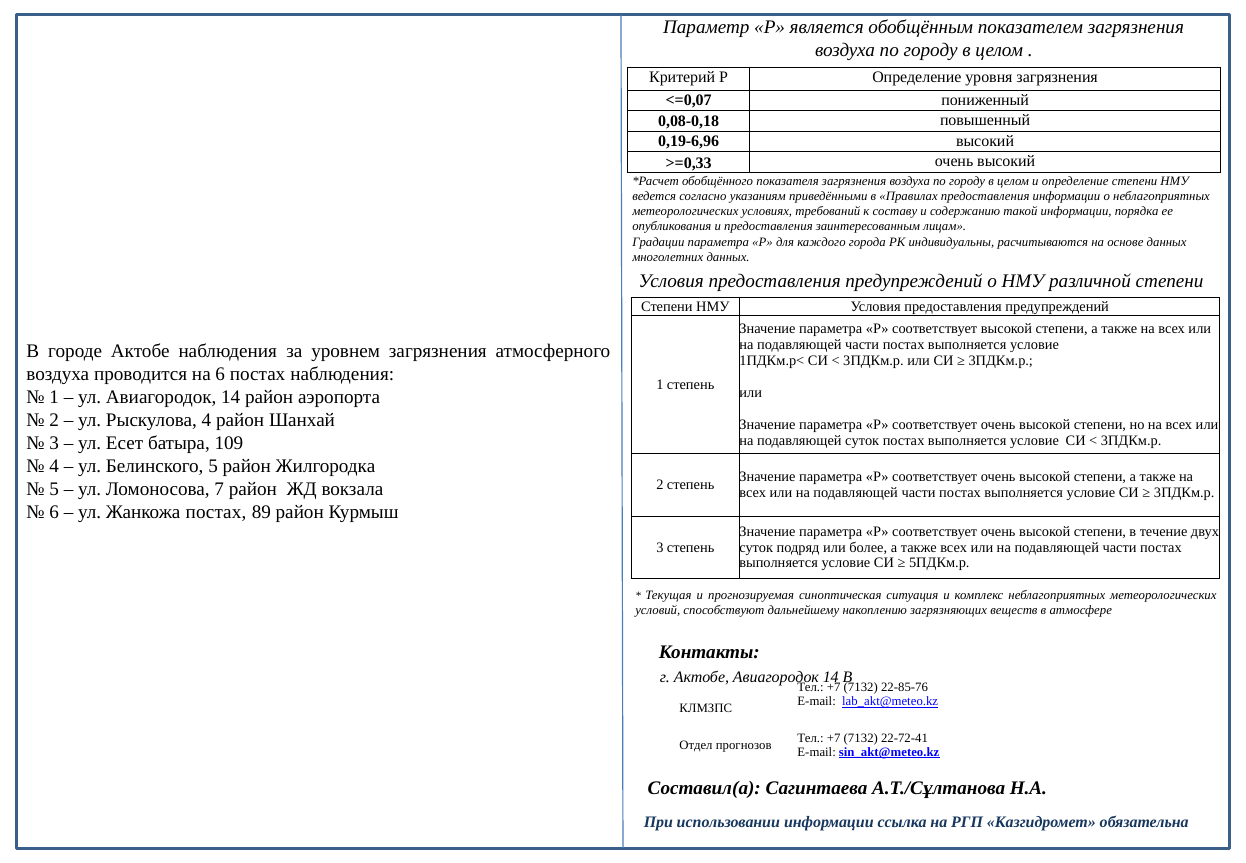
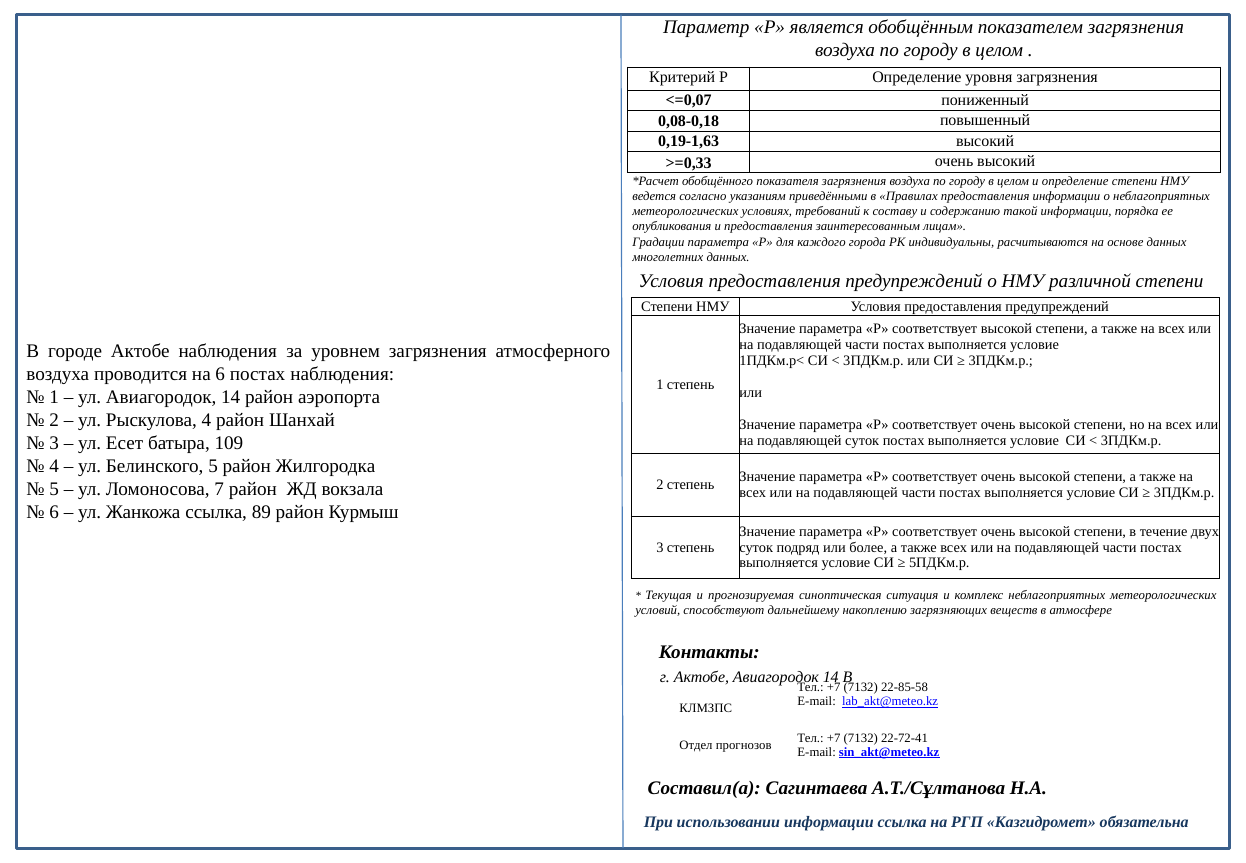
0,19-6,96: 0,19-6,96 -> 0,19-1,63
Жанкожа постах: постах -> ссылка
22-85-76: 22-85-76 -> 22-85-58
